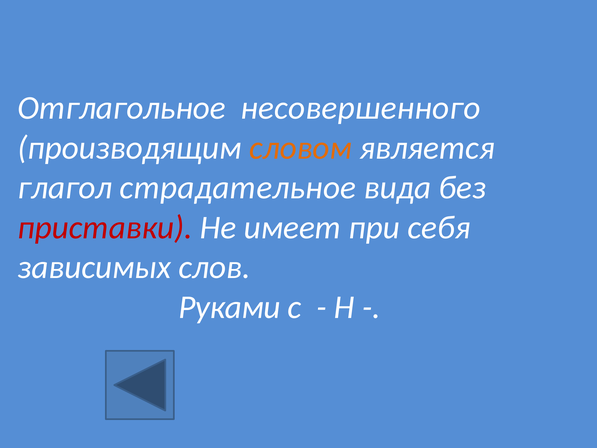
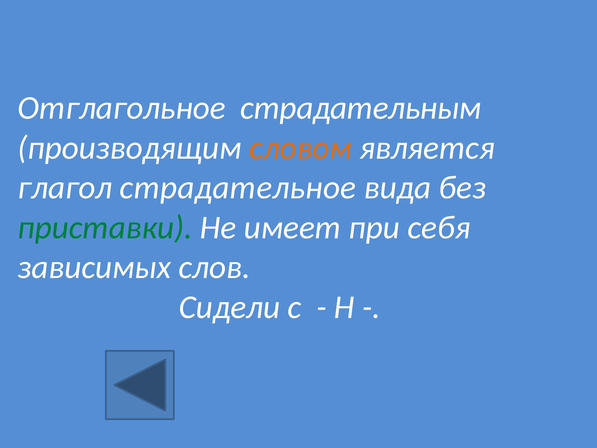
несовершенного: несовершенного -> страдательным
приставки colour: red -> green
Руками: Руками -> Сидели
